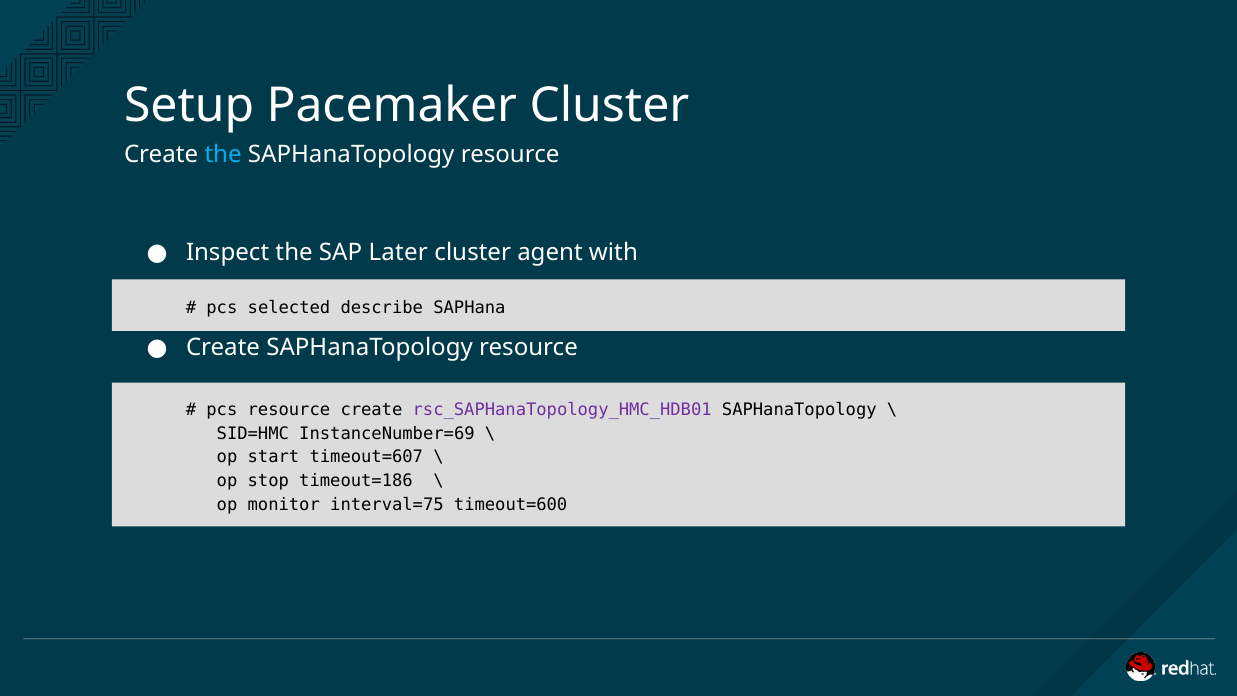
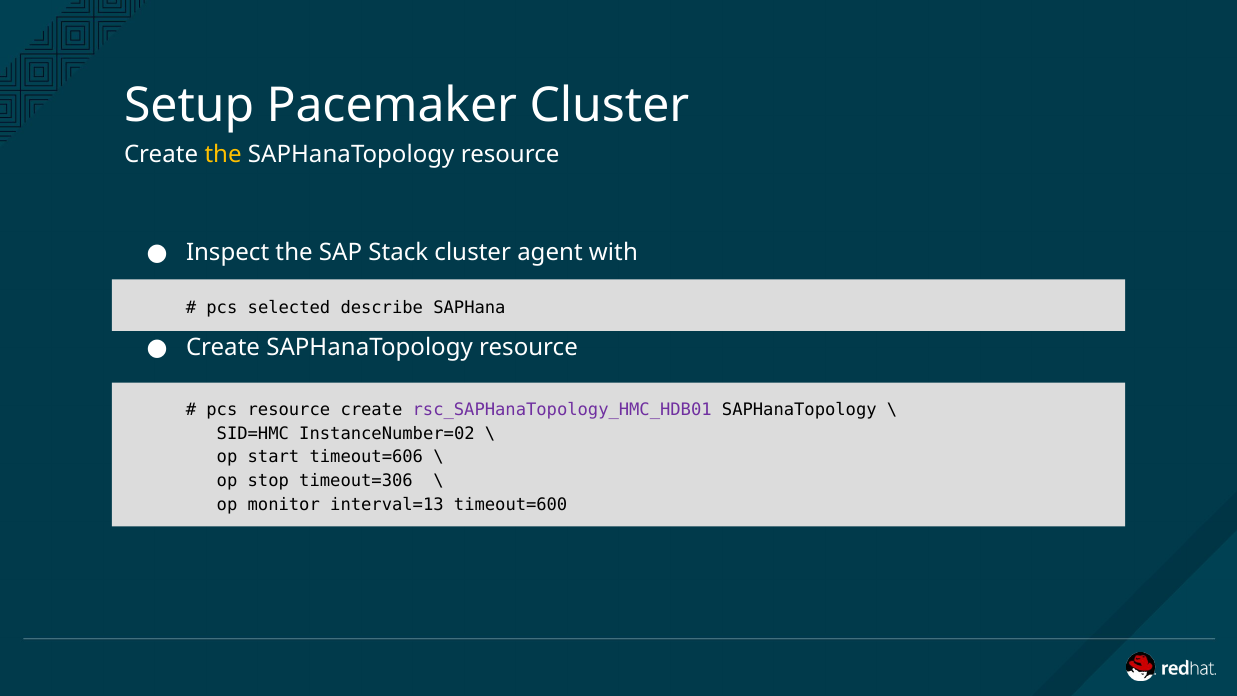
the at (223, 154) colour: light blue -> yellow
Later: Later -> Stack
InstanceNumber=69: InstanceNumber=69 -> InstanceNumber=02
timeout=607: timeout=607 -> timeout=606
timeout=186: timeout=186 -> timeout=306
interval=75: interval=75 -> interval=13
